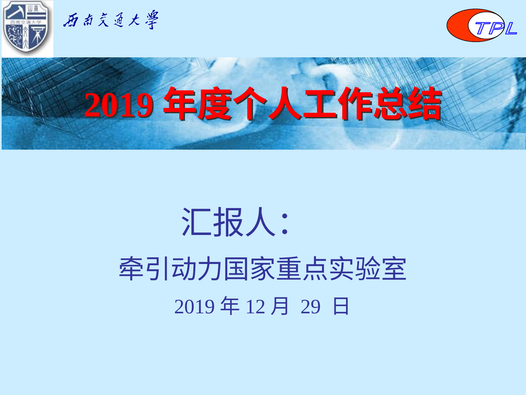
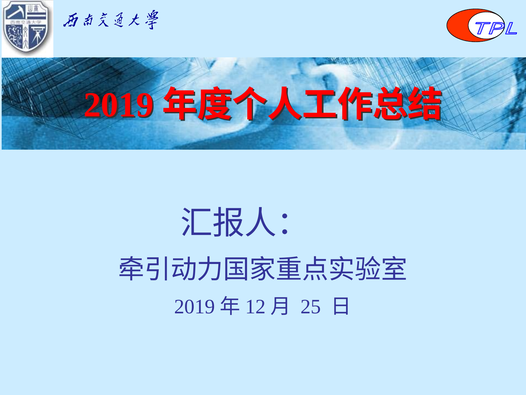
29: 29 -> 25
